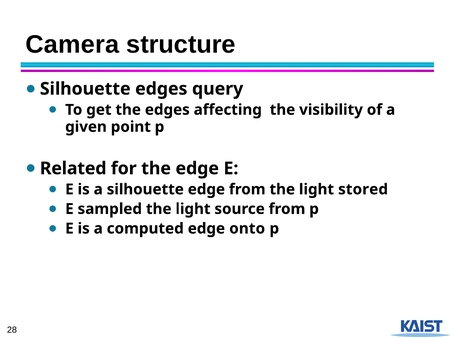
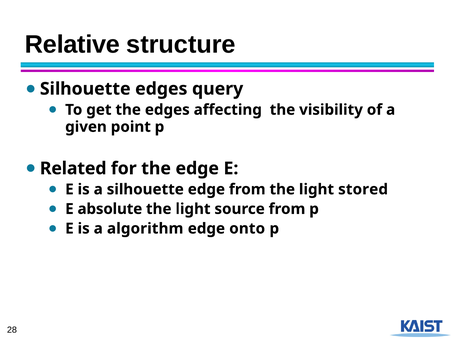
Camera: Camera -> Relative
sampled: sampled -> absolute
computed: computed -> algorithm
